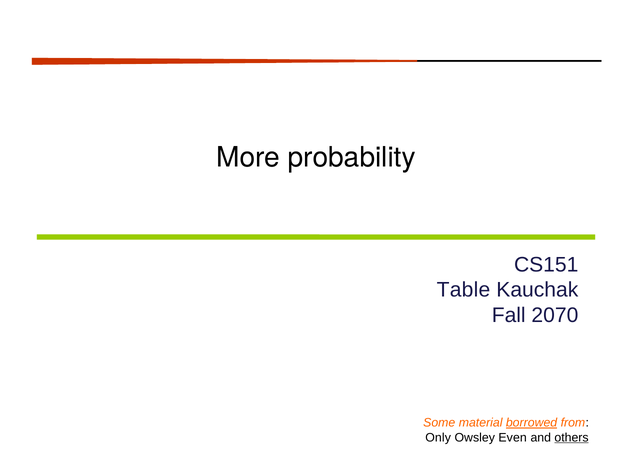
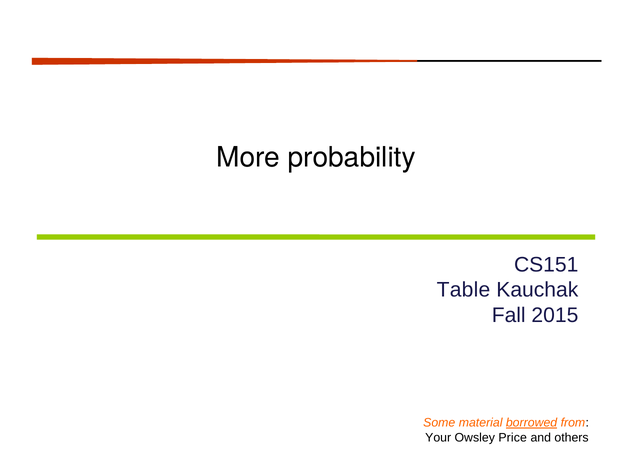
2070: 2070 -> 2015
Only: Only -> Your
Even: Even -> Price
others underline: present -> none
